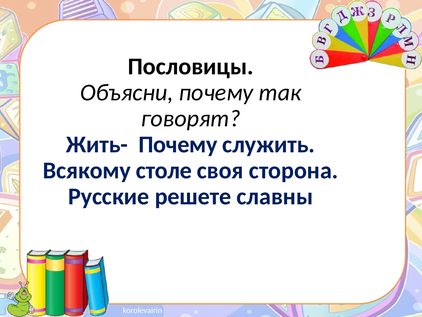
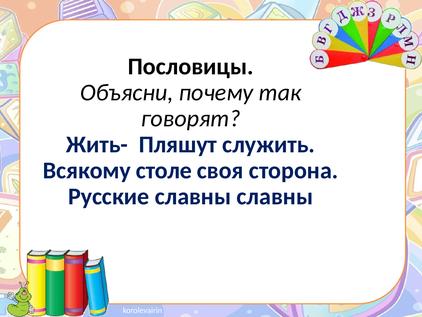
Жить- Почему: Почему -> Пляшут
Русские решете: решете -> славны
